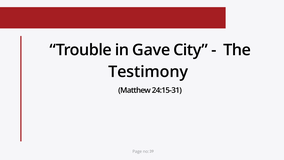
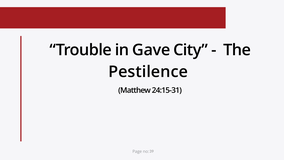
Testimony: Testimony -> Pestilence
